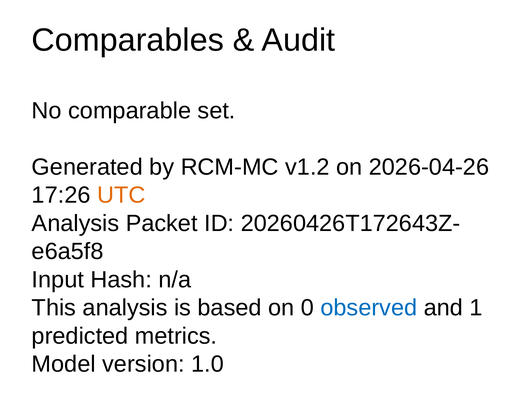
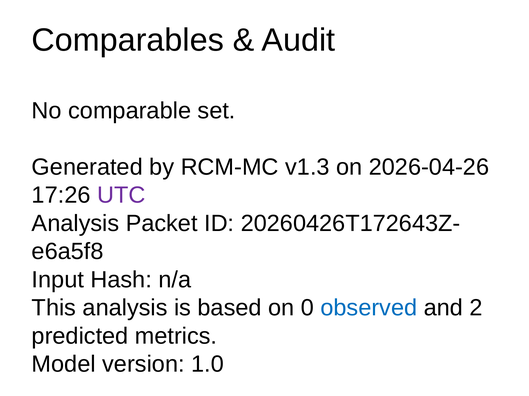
v1.2: v1.2 -> v1.3
UTC colour: orange -> purple
1: 1 -> 2
